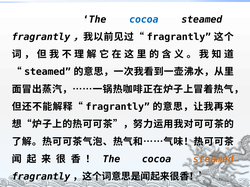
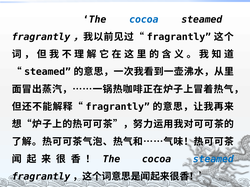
steamed at (213, 160) colour: orange -> blue
